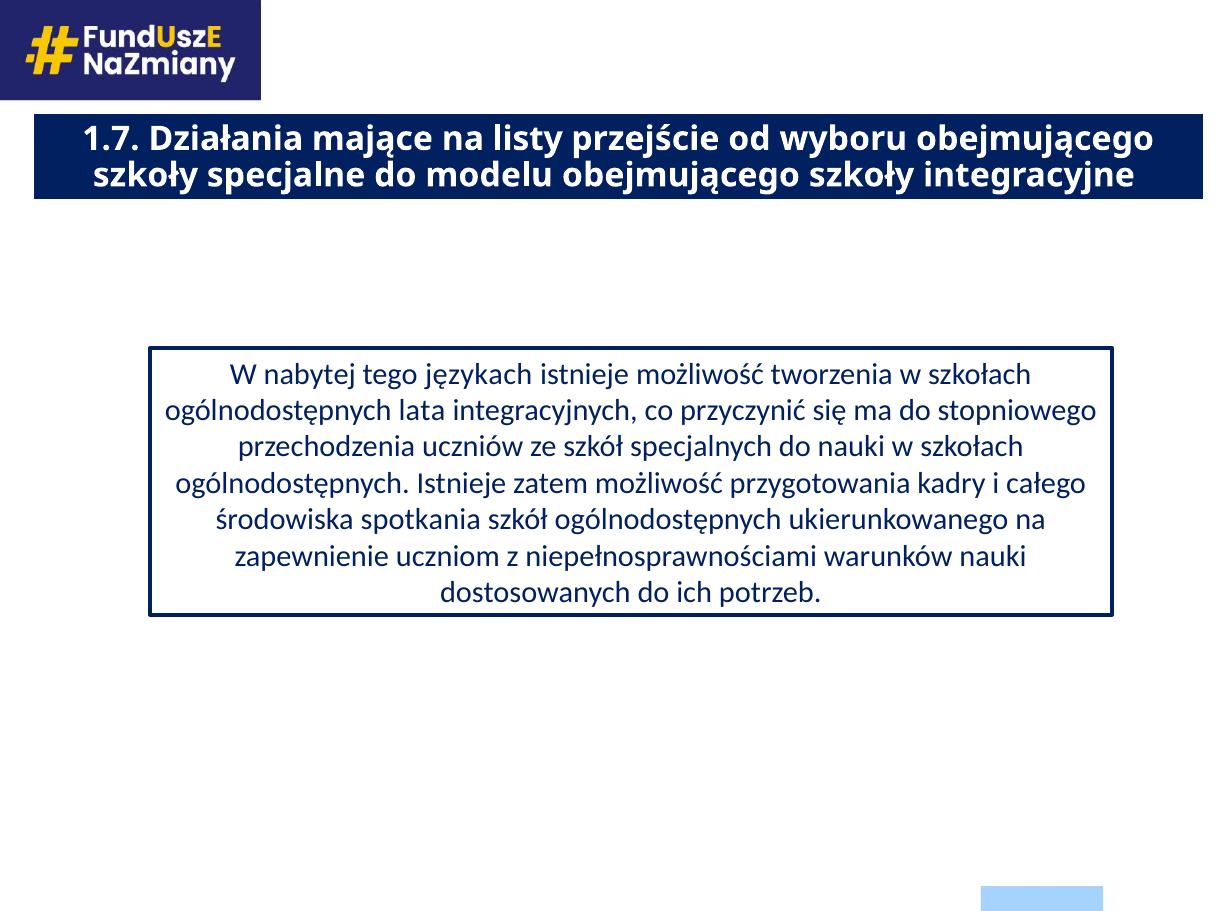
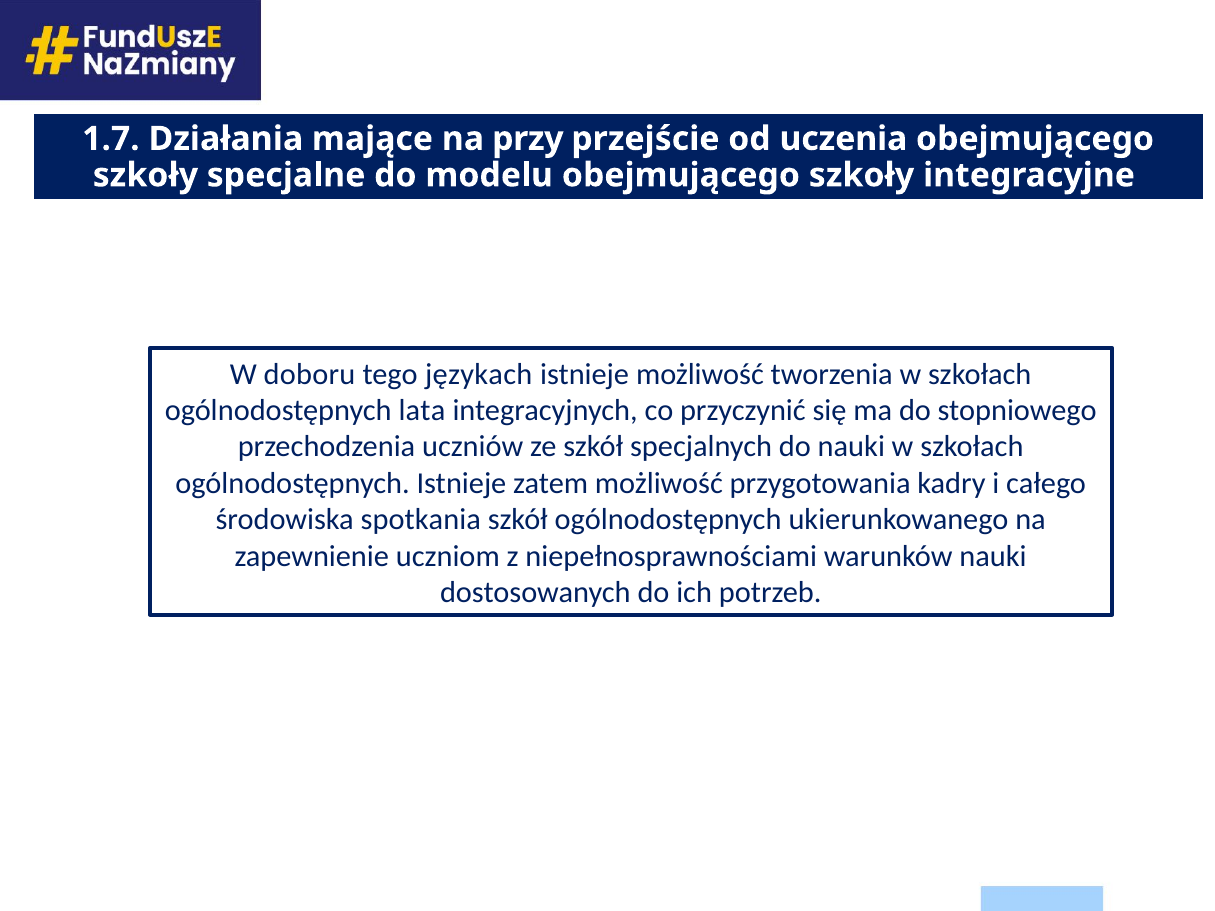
listy: listy -> przy
wyboru: wyboru -> uczenia
nabytej: nabytej -> doboru
